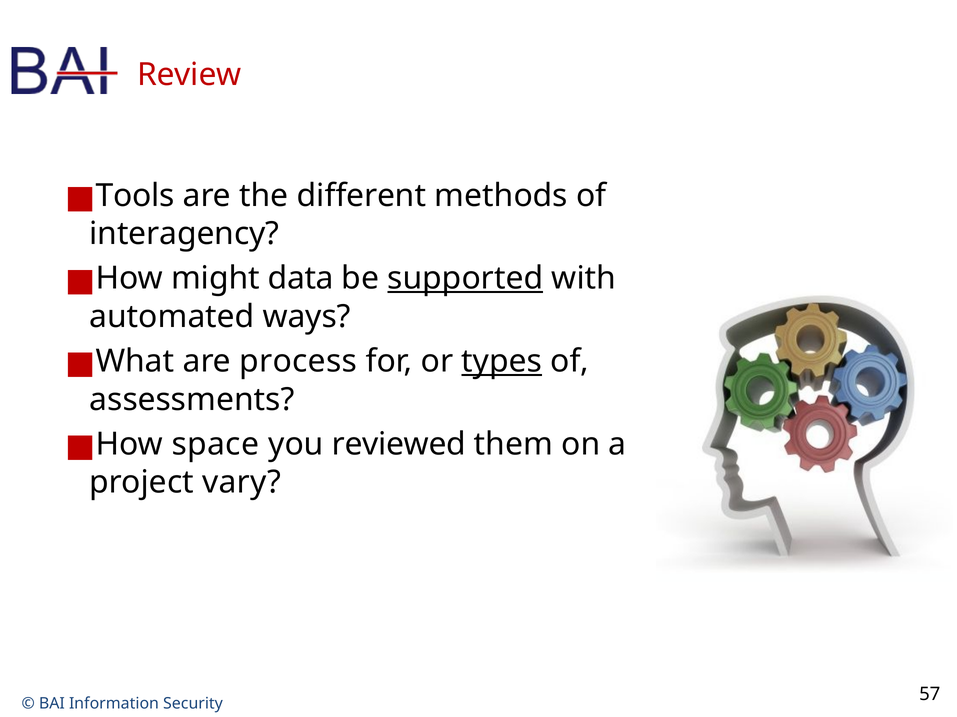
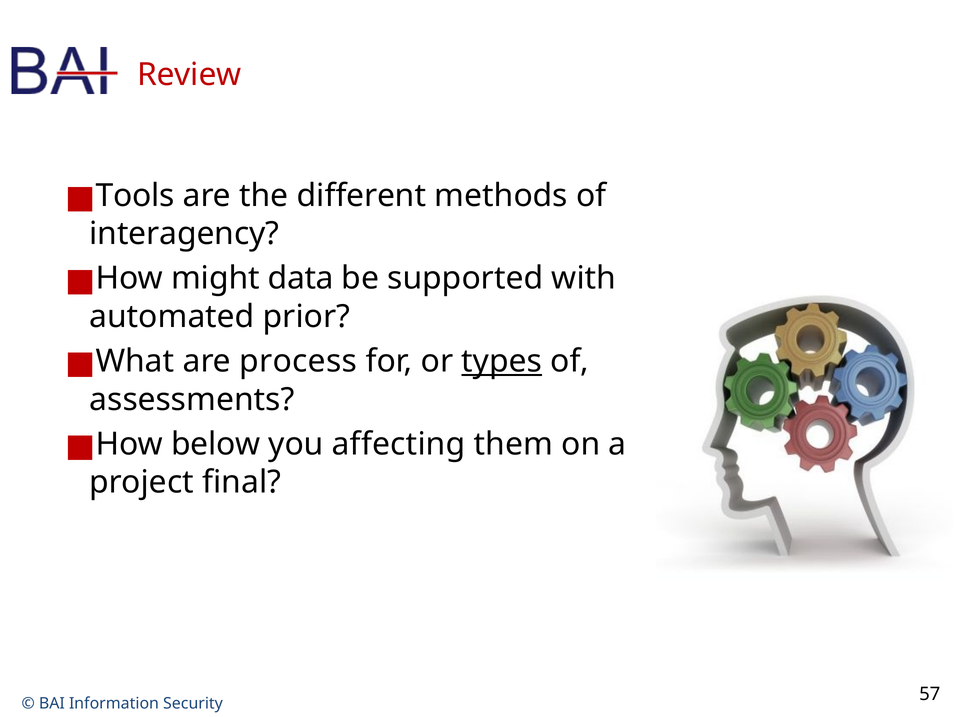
supported underline: present -> none
ways: ways -> prior
space: space -> below
reviewed: reviewed -> affecting
vary: vary -> final
